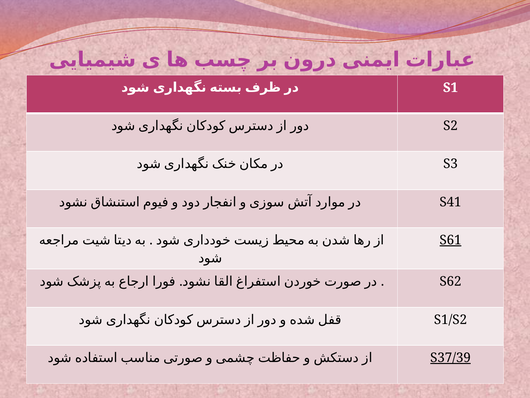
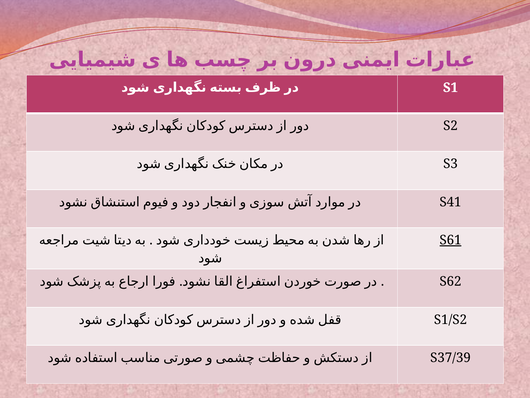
S37/39 underline: present -> none
